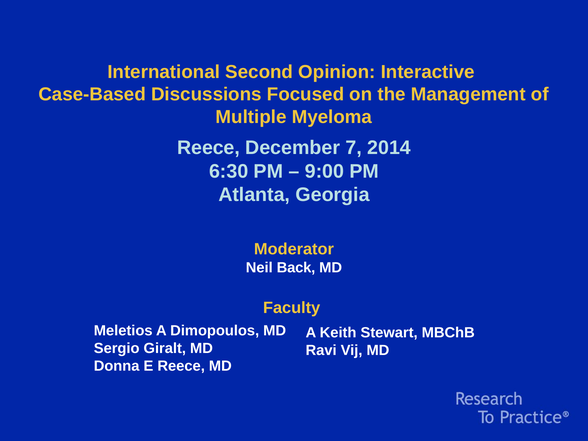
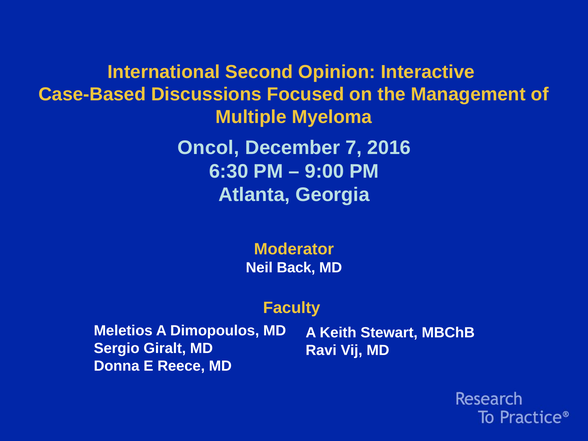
Reece at (209, 148): Reece -> Oncol
2014: 2014 -> 2016
